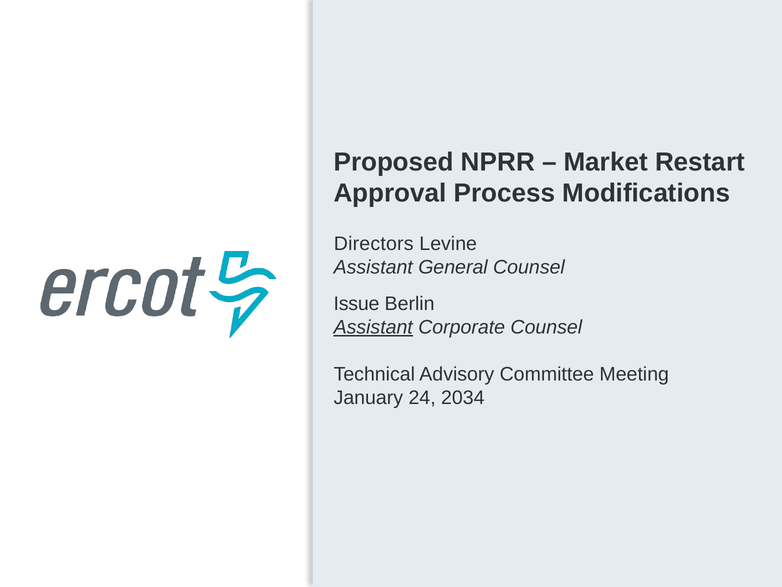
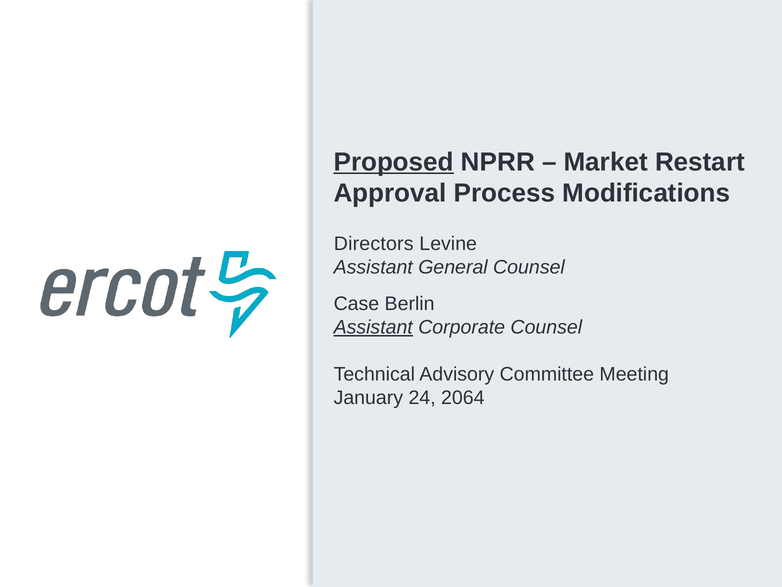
Proposed underline: none -> present
Issue: Issue -> Case
2034: 2034 -> 2064
